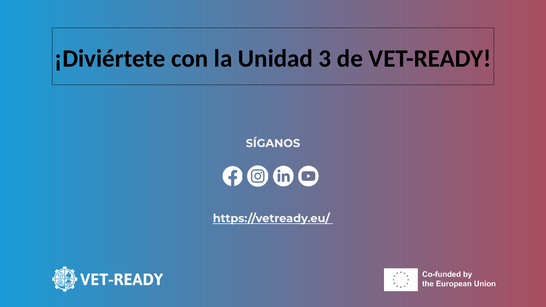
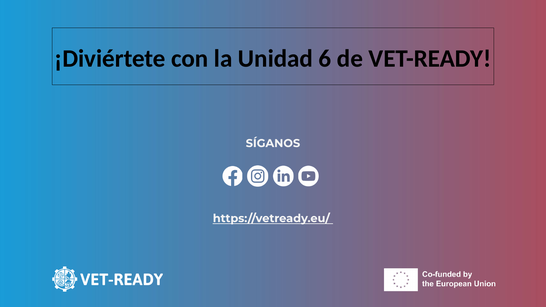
3: 3 -> 6
